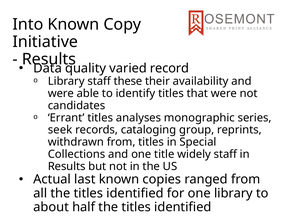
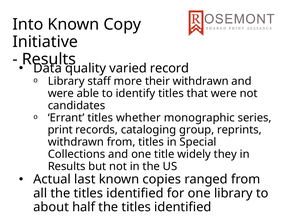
these: these -> more
their availability: availability -> withdrawn
analyses: analyses -> whether
seek: seek -> print
widely staff: staff -> they
